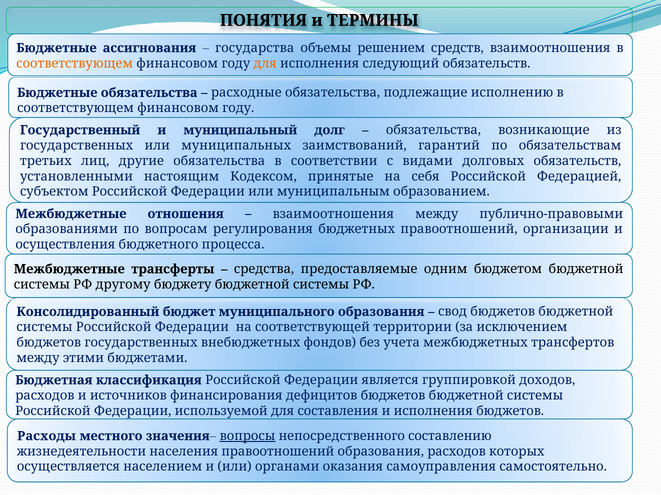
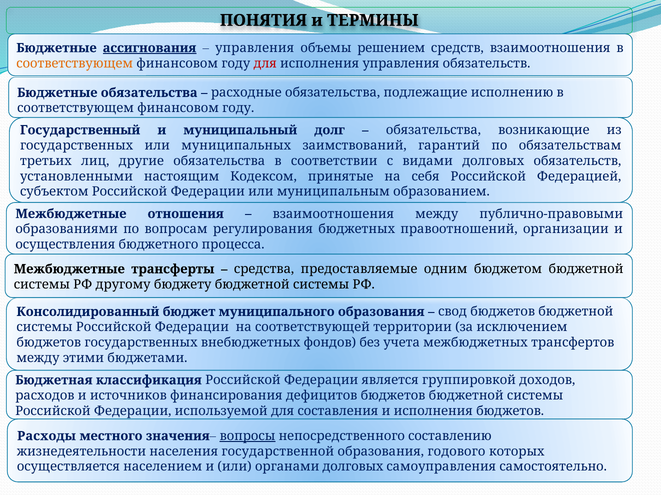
ассигнования underline: none -> present
государства at (255, 48): государства -> управления
для at (265, 63) colour: orange -> red
исполнения следующий: следующий -> управления
населения правоотношений: правоотношений -> государственной
образования расходов: расходов -> годового
органами оказания: оказания -> долговых
